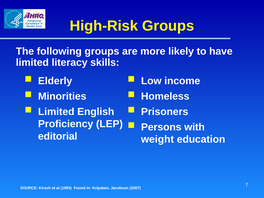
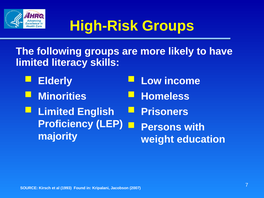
editorial: editorial -> majority
